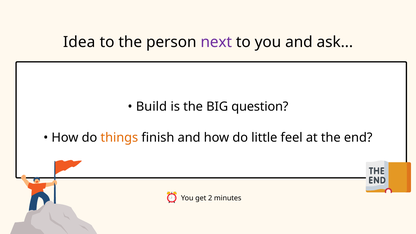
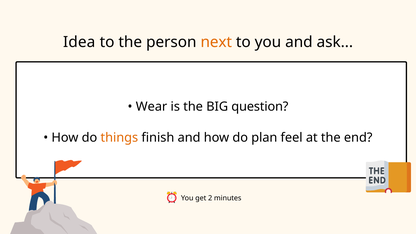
next colour: purple -> orange
Build: Build -> Wear
little: little -> plan
